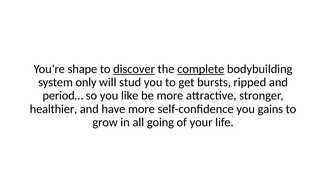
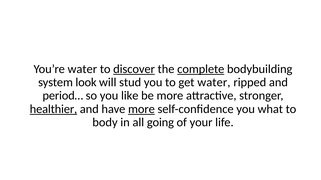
You’re shape: shape -> water
only: only -> look
get bursts: bursts -> water
healthier underline: none -> present
more at (141, 109) underline: none -> present
gains: gains -> what
grow: grow -> body
